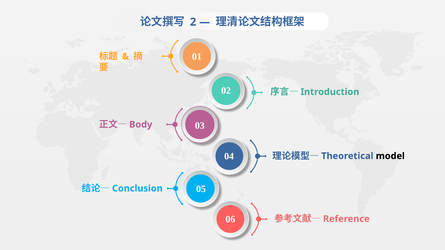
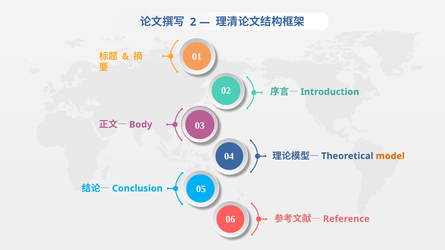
model colour: black -> orange
